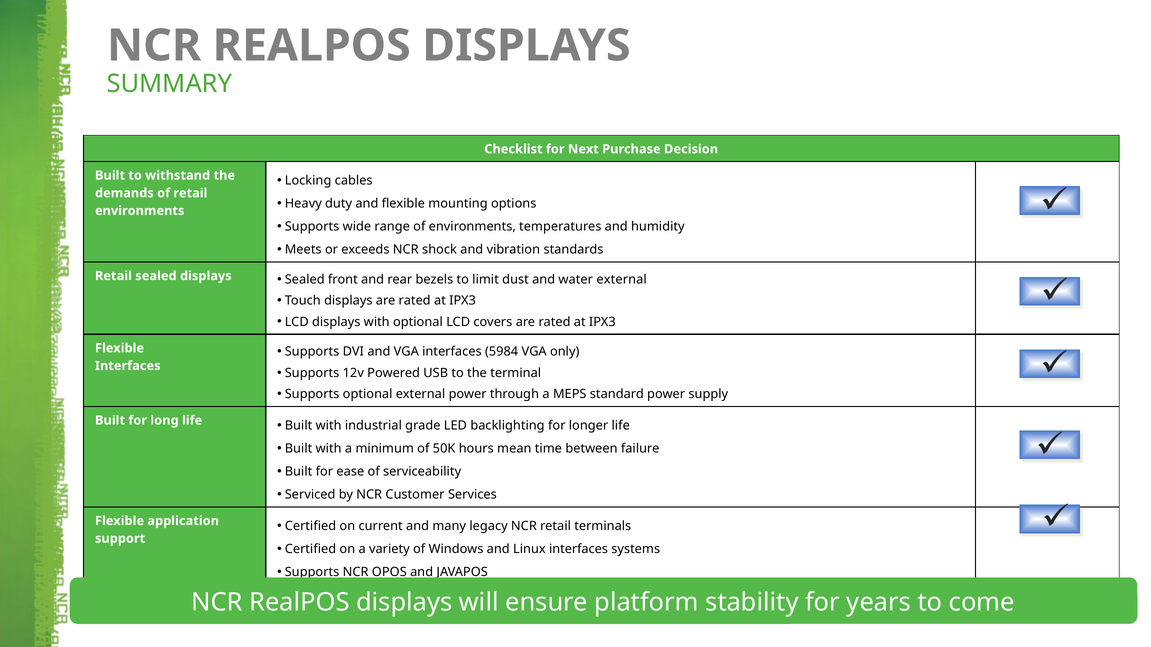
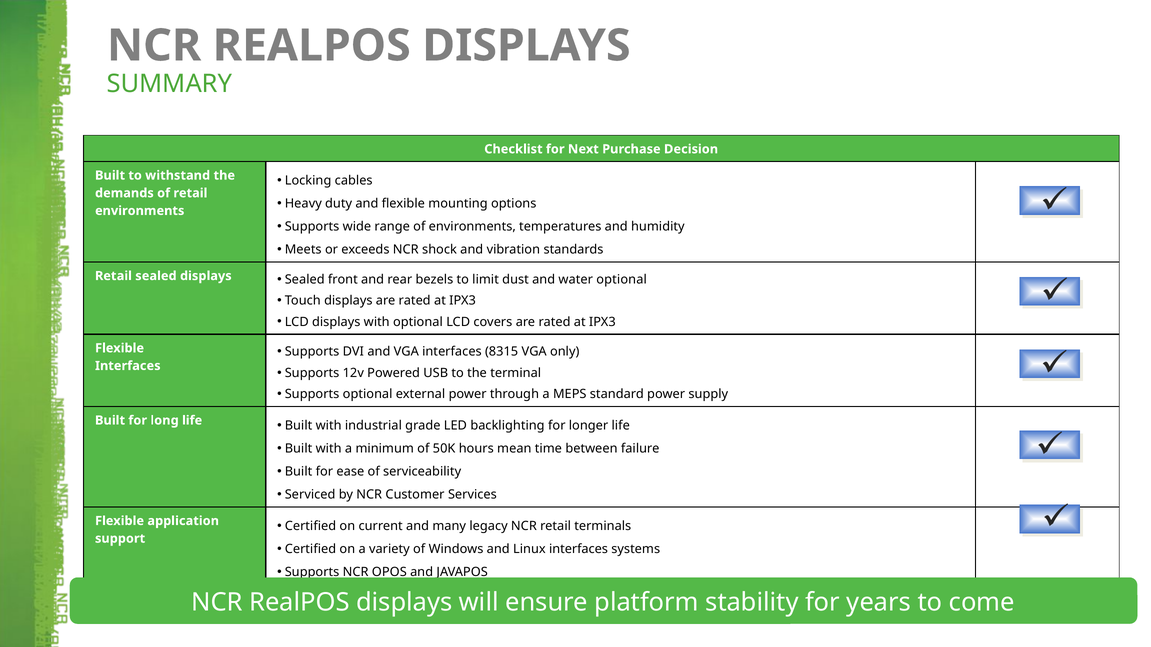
water external: external -> optional
5984: 5984 -> 8315
